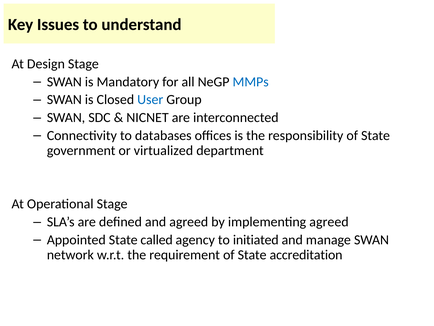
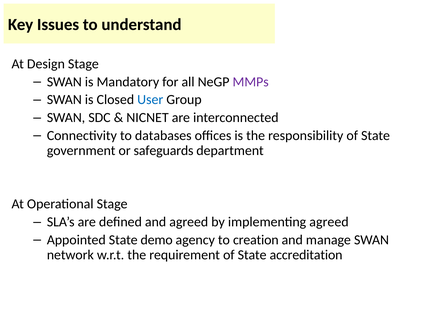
MMPs colour: blue -> purple
virtualized: virtualized -> safeguards
called: called -> demo
initiated: initiated -> creation
